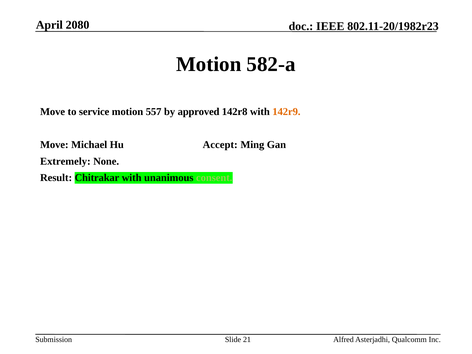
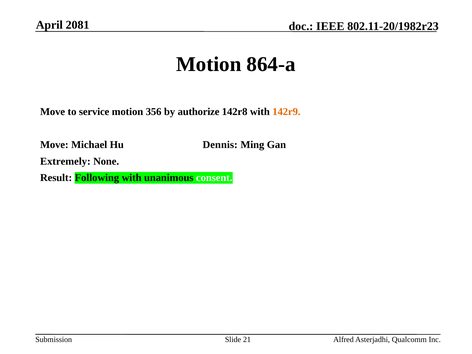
2080: 2080 -> 2081
582-a: 582-a -> 864-a
557: 557 -> 356
approved: approved -> authorize
Accept: Accept -> Dennis
Chitrakar: Chitrakar -> Following
consent colour: light green -> white
